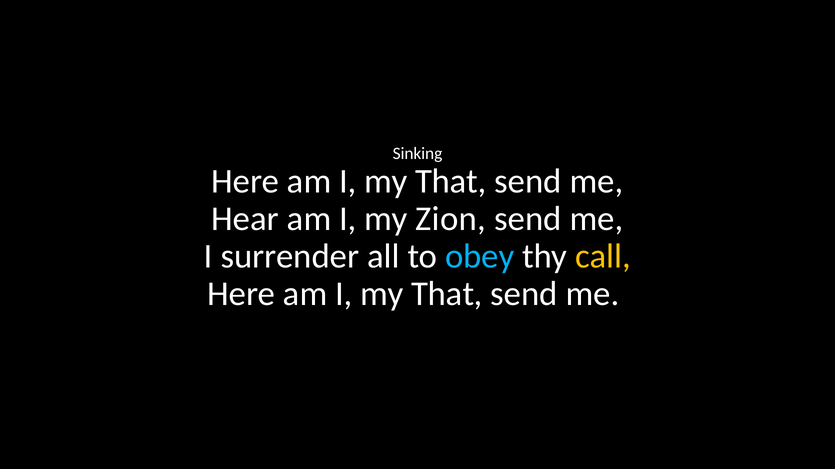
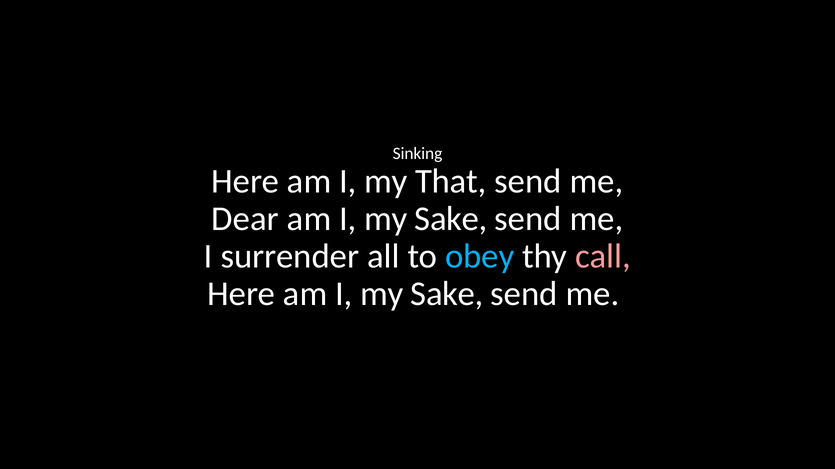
Hear: Hear -> Dear
Zion at (451, 219): Zion -> Sake
call colour: yellow -> pink
That at (447, 294): That -> Sake
